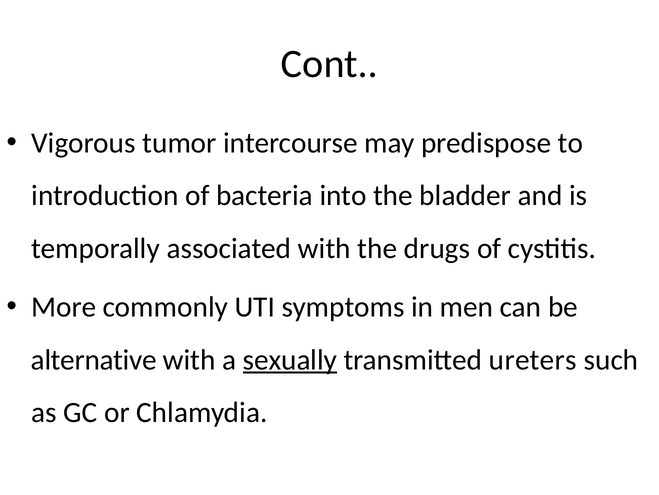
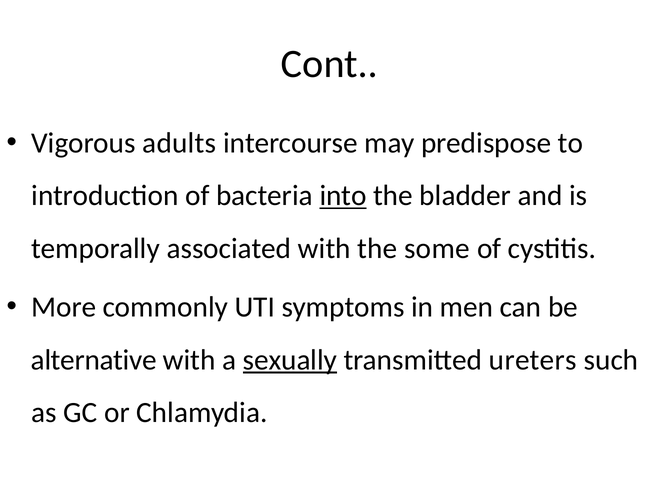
tumor: tumor -> adults
into underline: none -> present
drugs: drugs -> some
